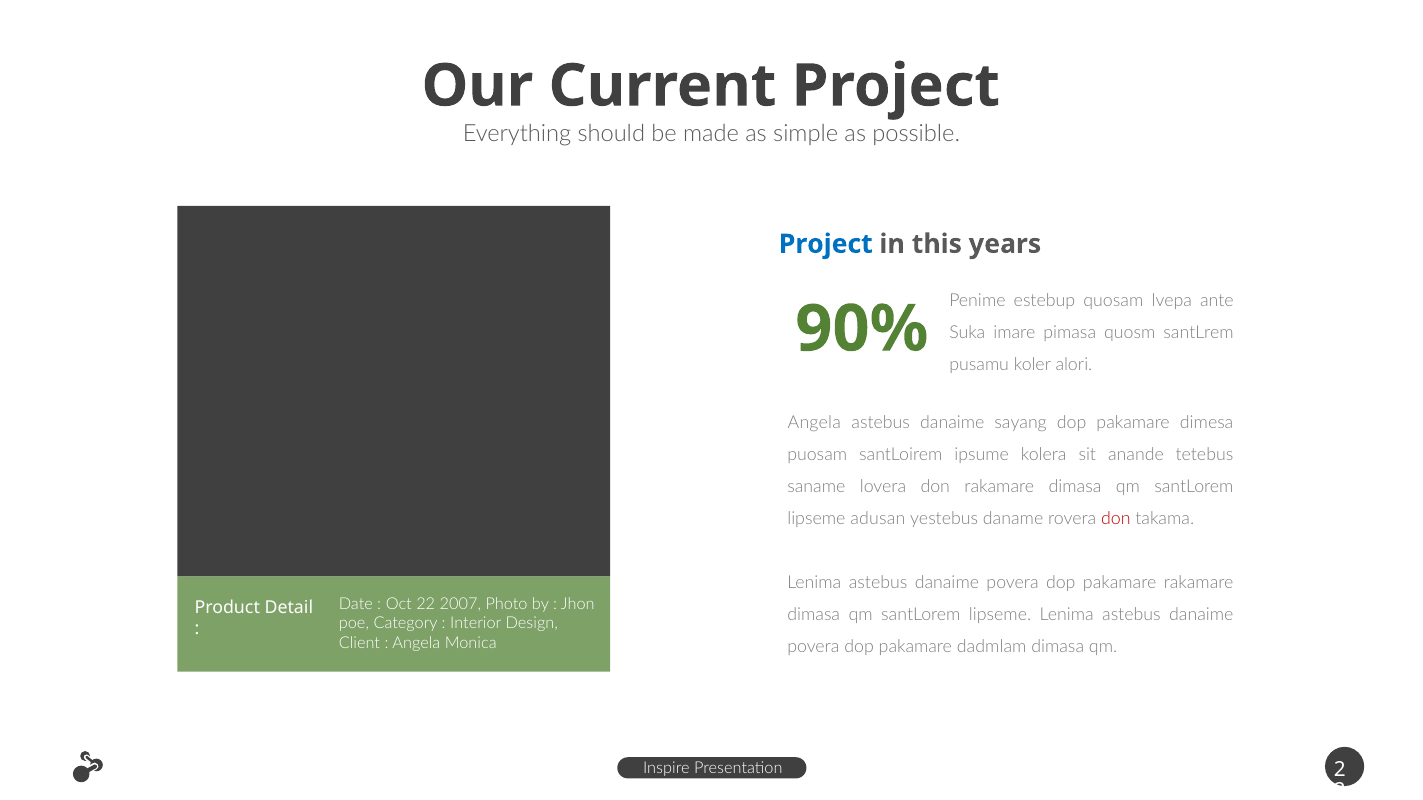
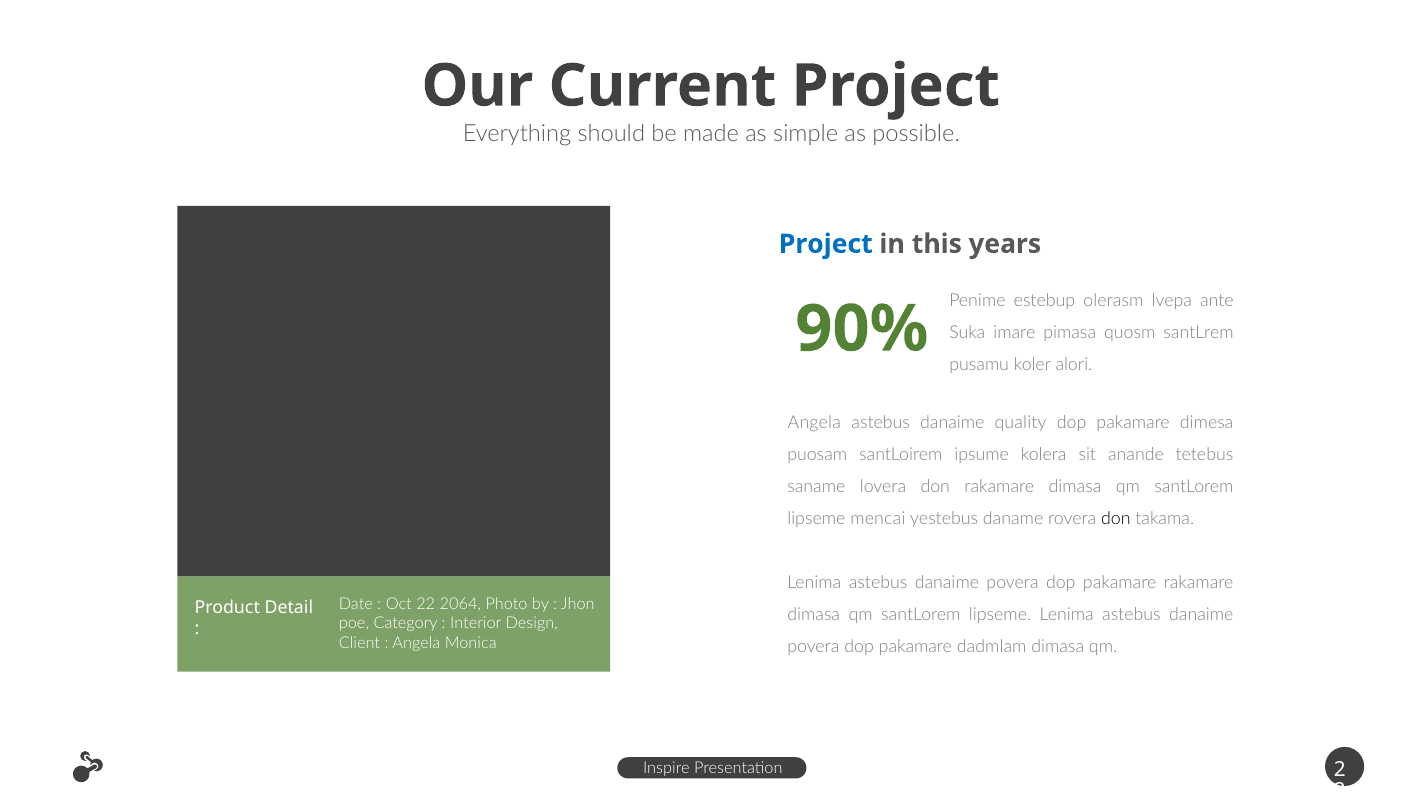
quosam: quosam -> olerasm
sayang: sayang -> quality
adusan: adusan -> mencai
don at (1116, 519) colour: red -> black
2007: 2007 -> 2064
